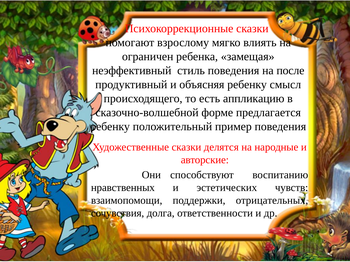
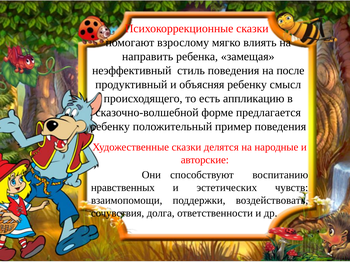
ограничен: ограничен -> направить
отрицательных: отрицательных -> воздействовать
